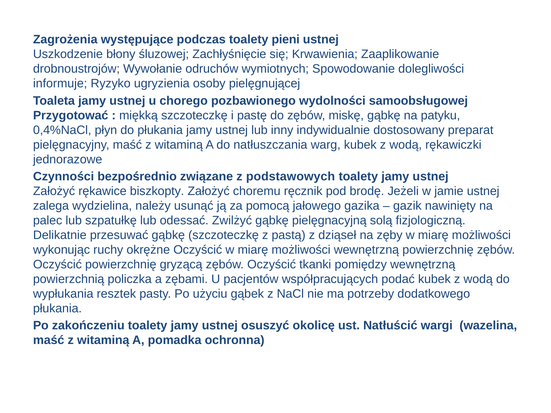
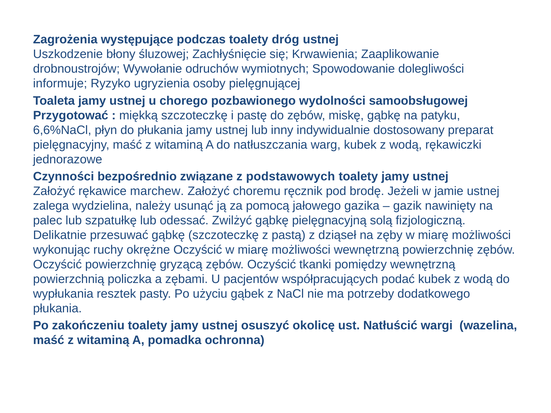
pieni: pieni -> dróg
0,4%NaCl: 0,4%NaCl -> 6,6%NaCl
biszkopty: biszkopty -> marchew
